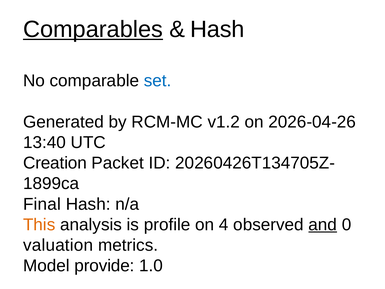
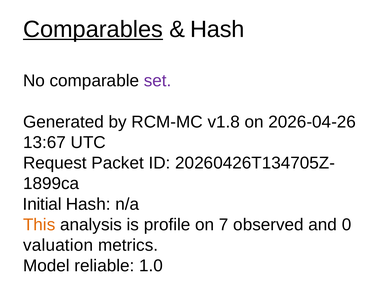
set colour: blue -> purple
v1.2: v1.2 -> v1.8
13:40: 13:40 -> 13:67
Creation: Creation -> Request
Final: Final -> Initial
4: 4 -> 7
and underline: present -> none
provide: provide -> reliable
